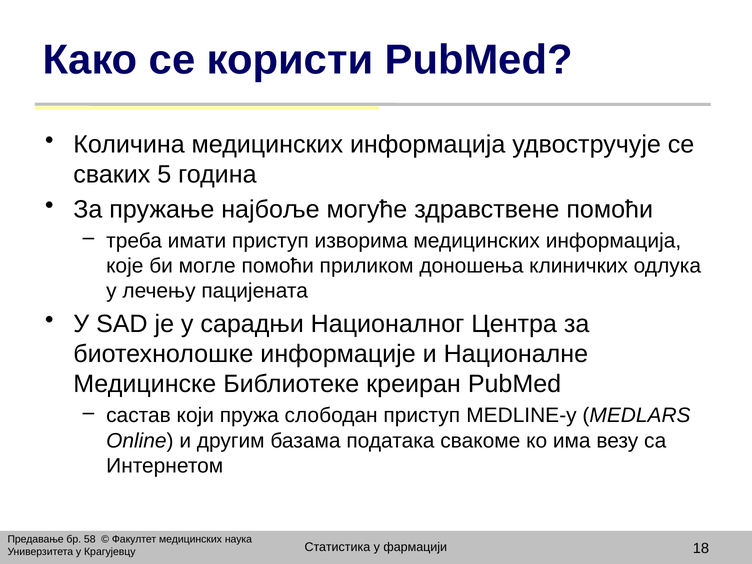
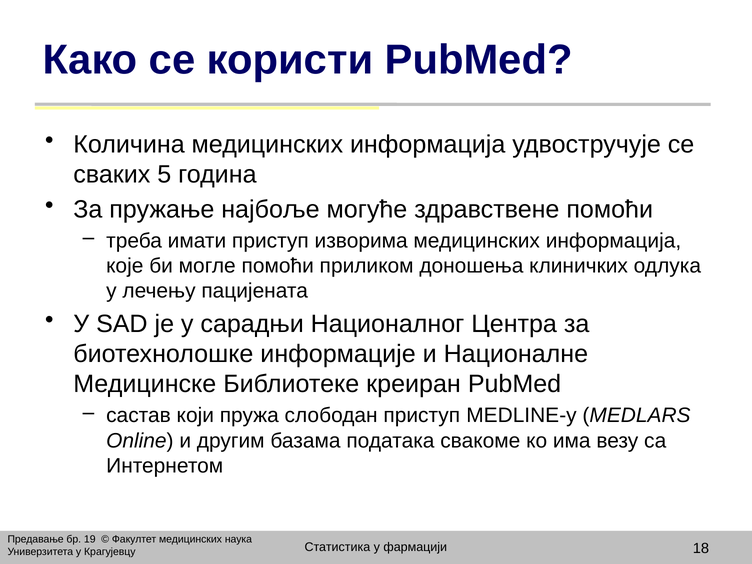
58: 58 -> 19
